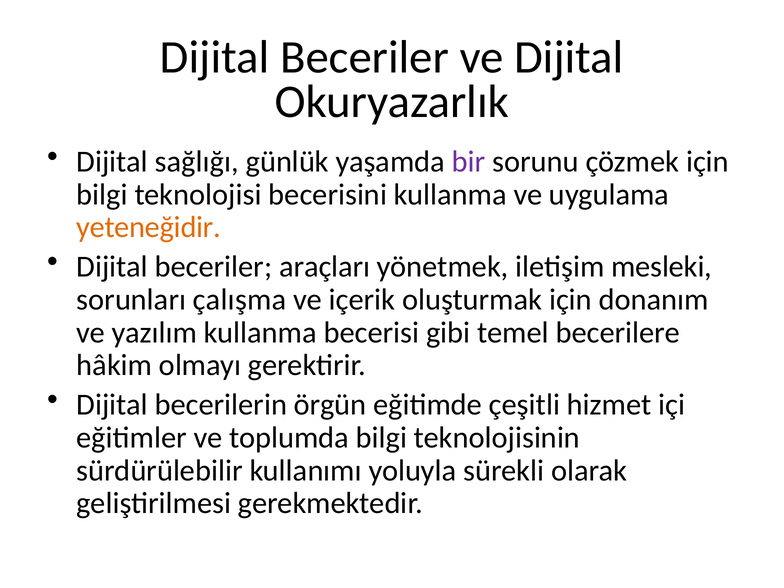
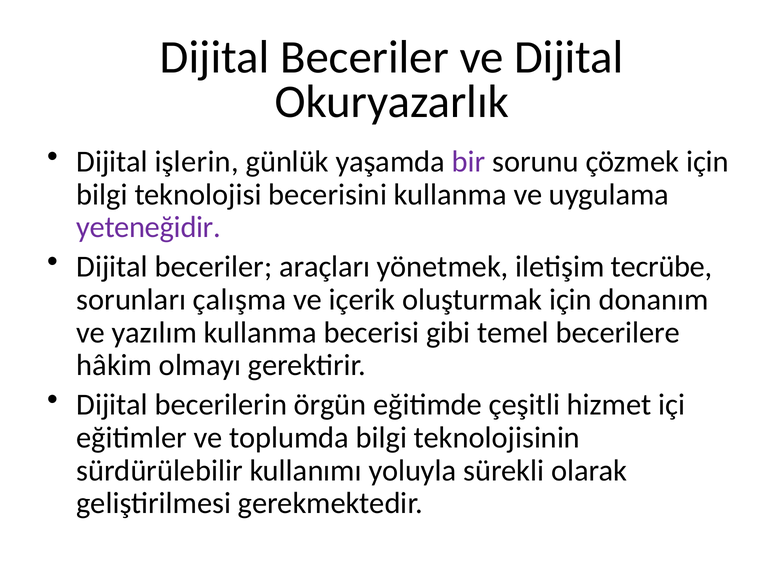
sağlığı: sağlığı -> işlerin
yeteneğidir colour: orange -> purple
mesleki: mesleki -> tecrübe
